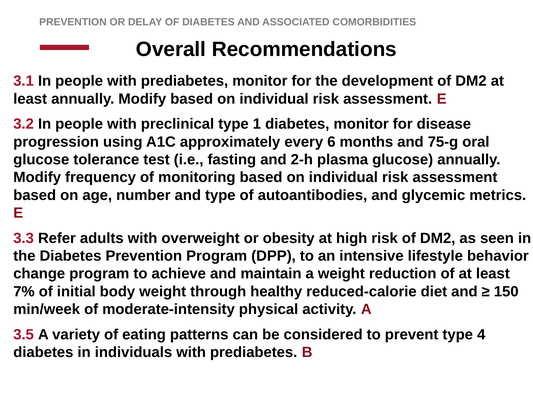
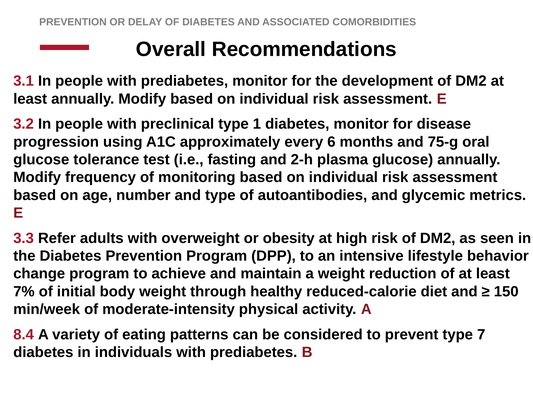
3.5: 3.5 -> 8.4
4: 4 -> 7
